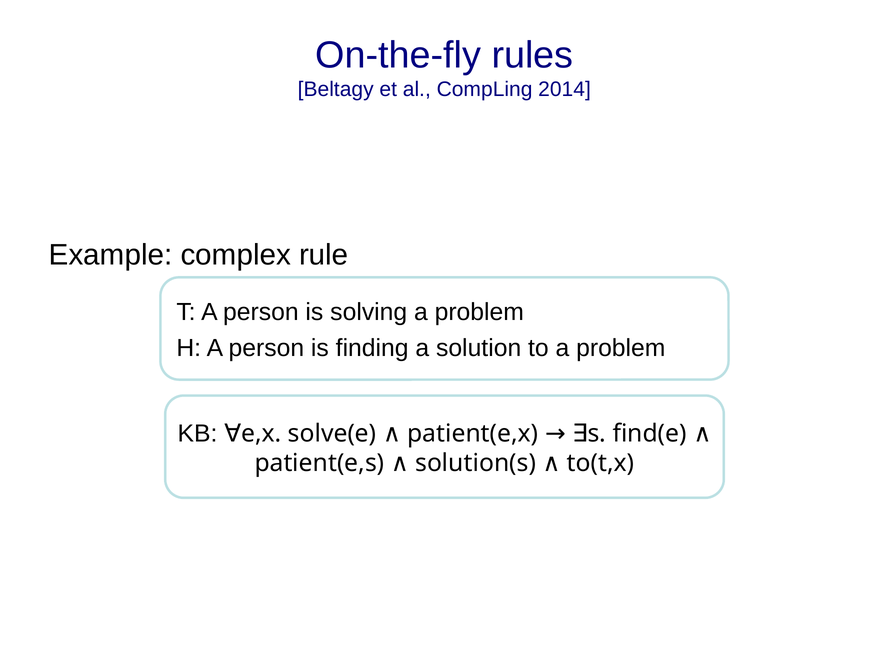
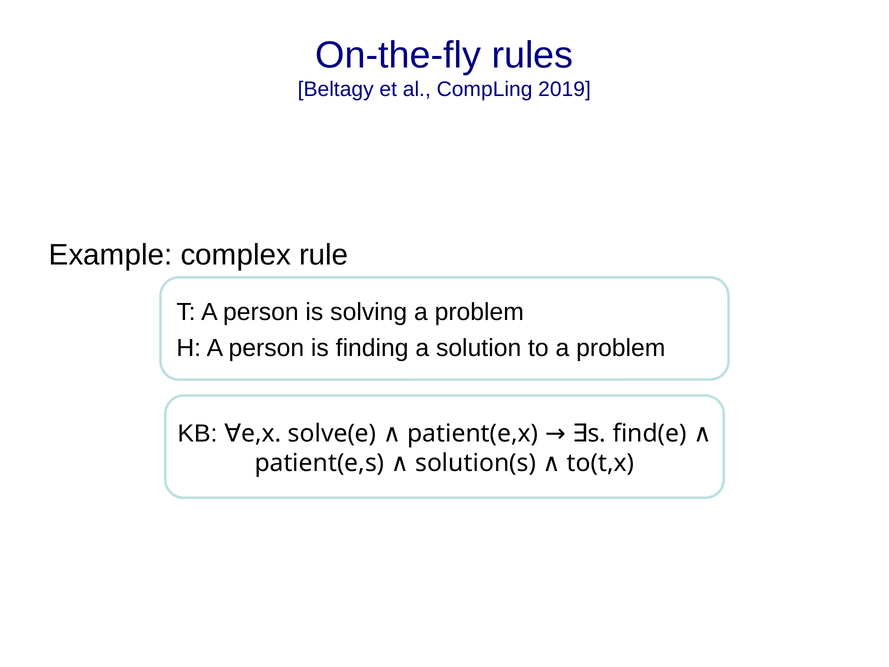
2014: 2014 -> 2019
